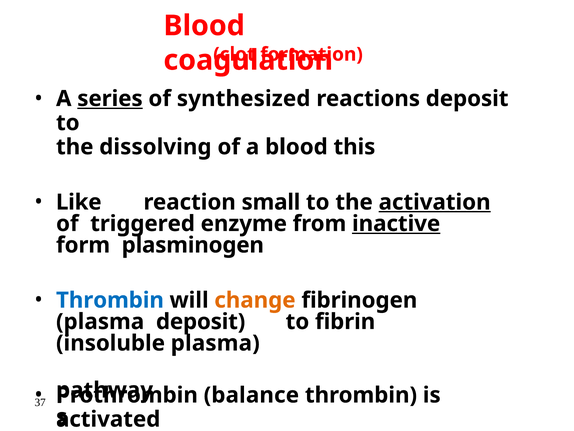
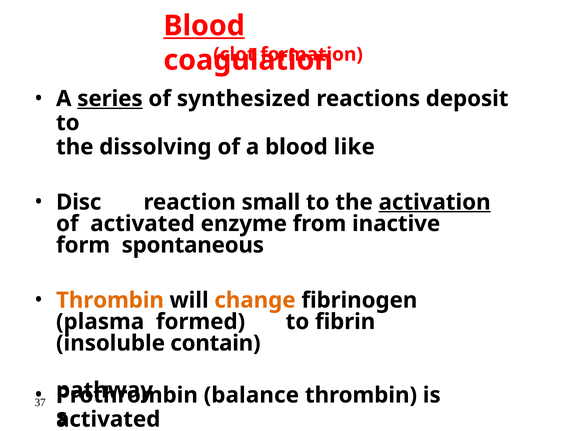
Blood at (204, 26) underline: none -> present
this: this -> like
Like: Like -> Disc
of triggered: triggered -> activated
inactive underline: present -> none
plasminogen: plasminogen -> spontaneous
Thrombin at (110, 300) colour: blue -> orange
plasma deposit: deposit -> formed
insoluble plasma: plasma -> contain
